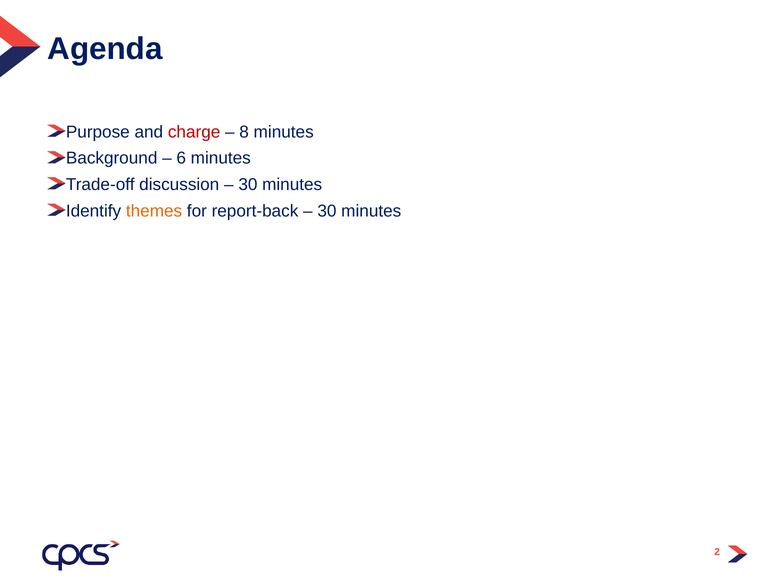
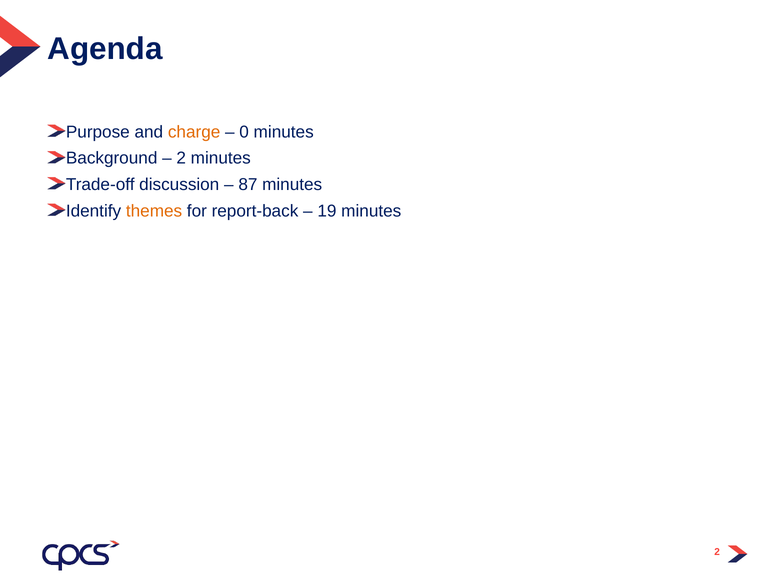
charge colour: red -> orange
8: 8 -> 0
6 at (181, 158): 6 -> 2
30 at (248, 185): 30 -> 87
30 at (327, 211): 30 -> 19
